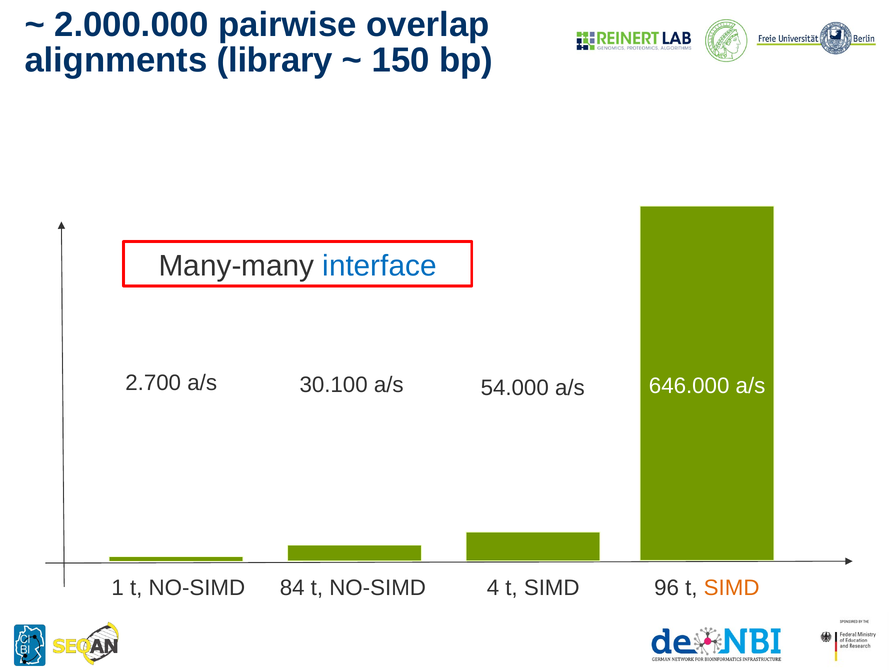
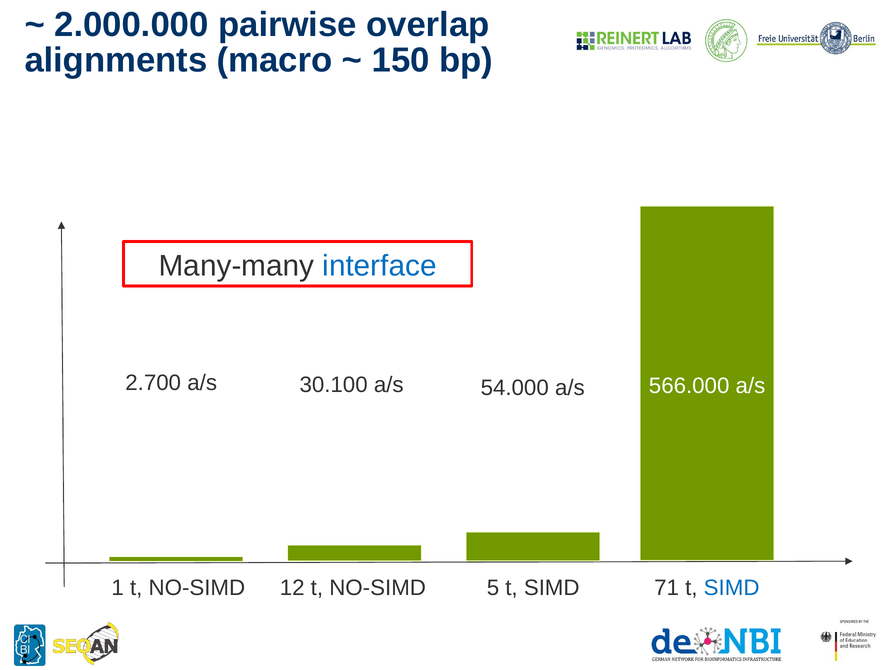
library: library -> macro
646.000: 646.000 -> 566.000
84: 84 -> 12
4: 4 -> 5
96: 96 -> 71
SIMD at (732, 588) colour: orange -> blue
